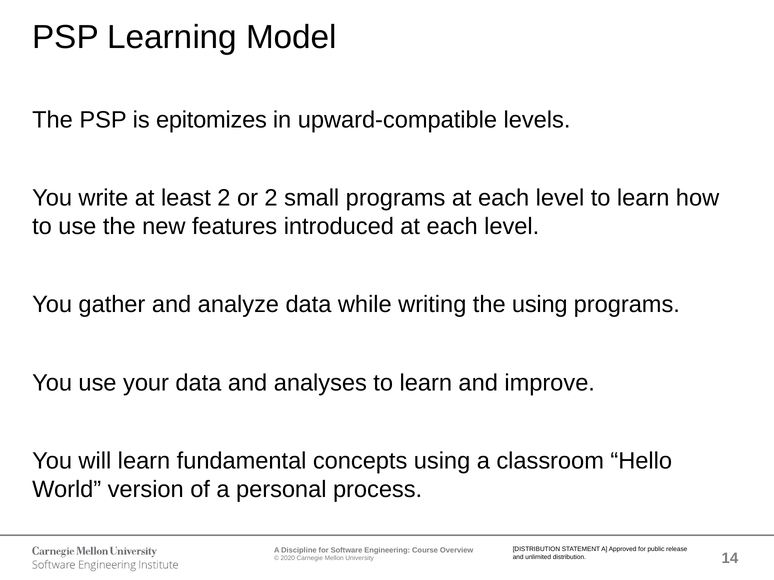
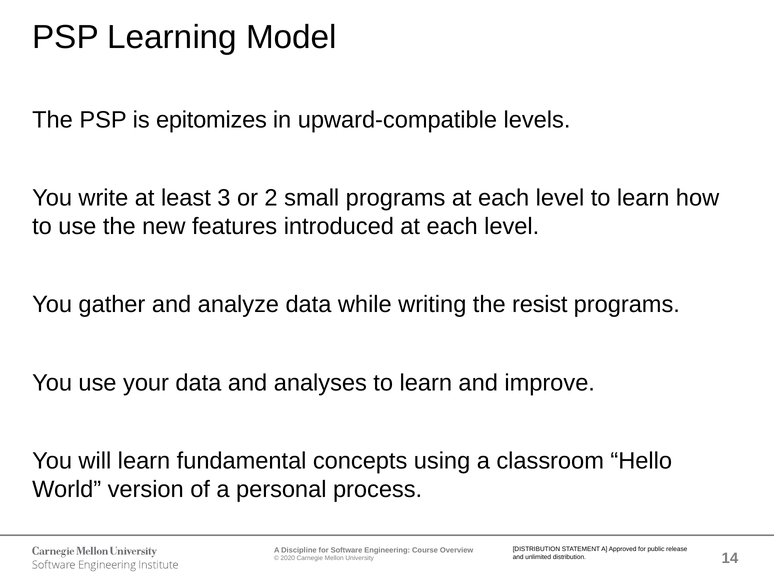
least 2: 2 -> 3
the using: using -> resist
